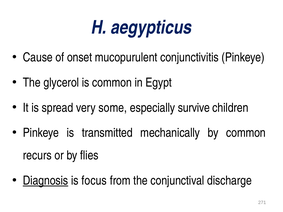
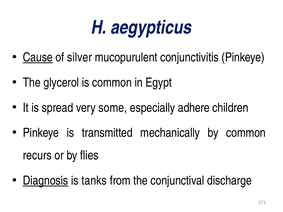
Cause underline: none -> present
onset: onset -> silver
survive: survive -> adhere
focus: focus -> tanks
